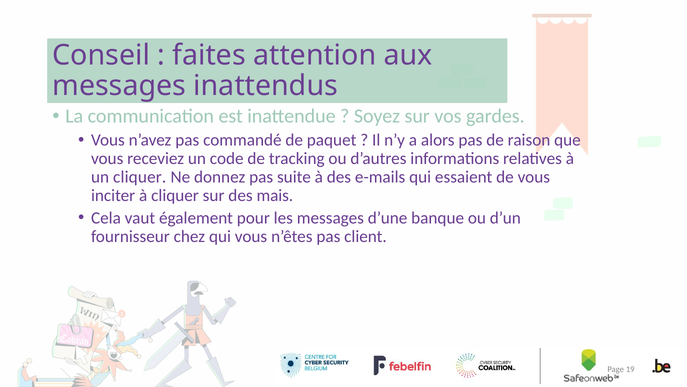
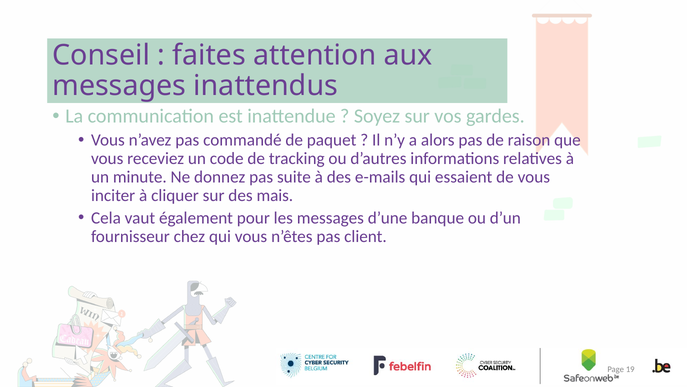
un cliquer: cliquer -> minute
